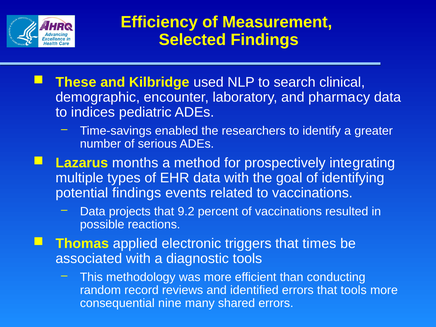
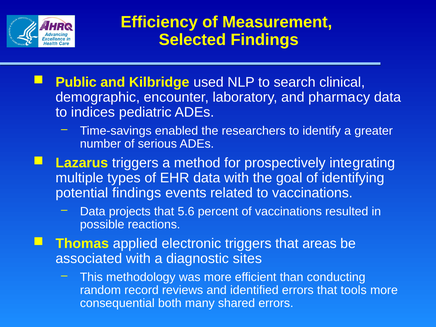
These: These -> Public
Lazarus months: months -> triggers
9.2: 9.2 -> 5.6
times: times -> areas
diagnostic tools: tools -> sites
nine: nine -> both
